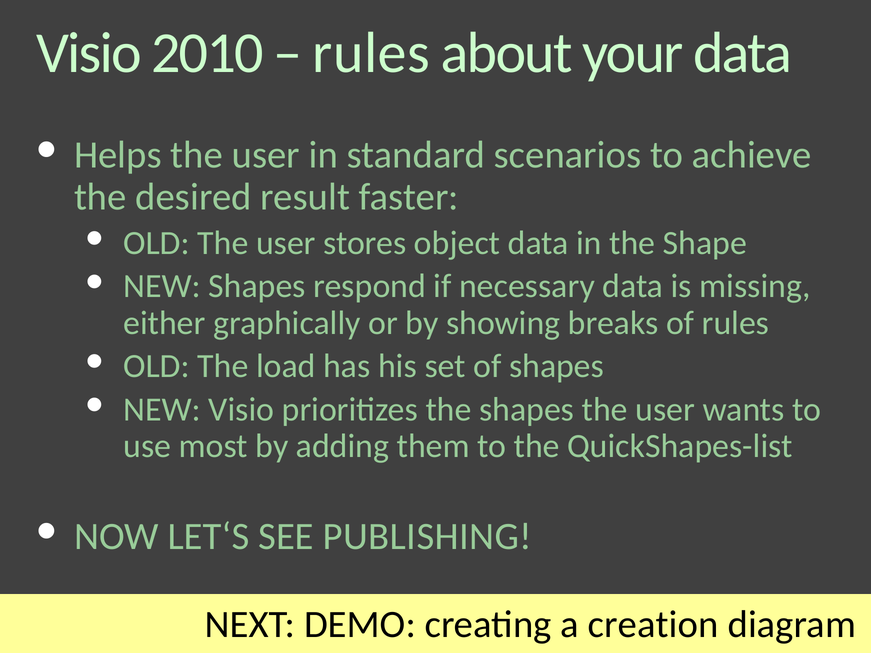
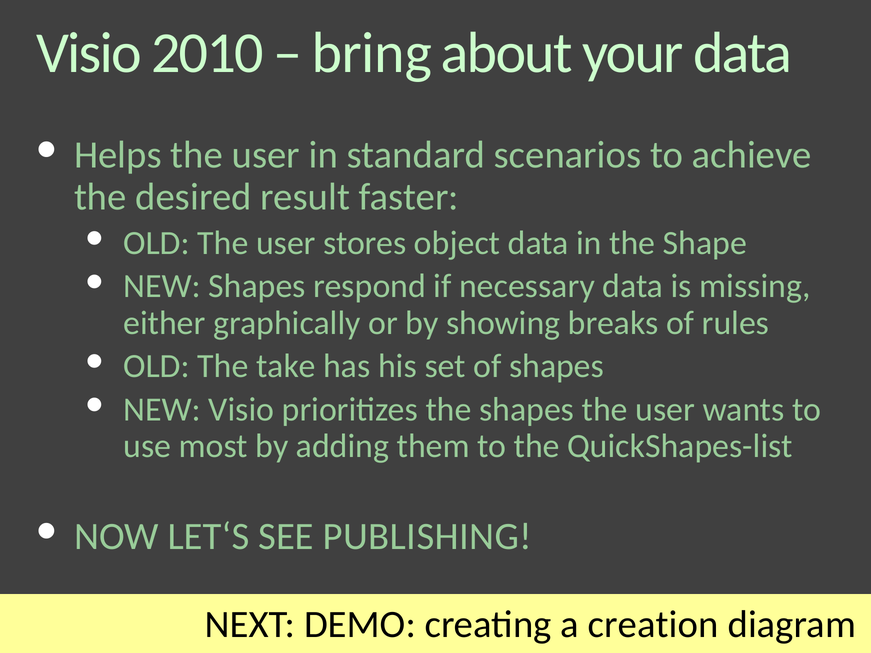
rules at (371, 53): rules -> bring
load: load -> take
